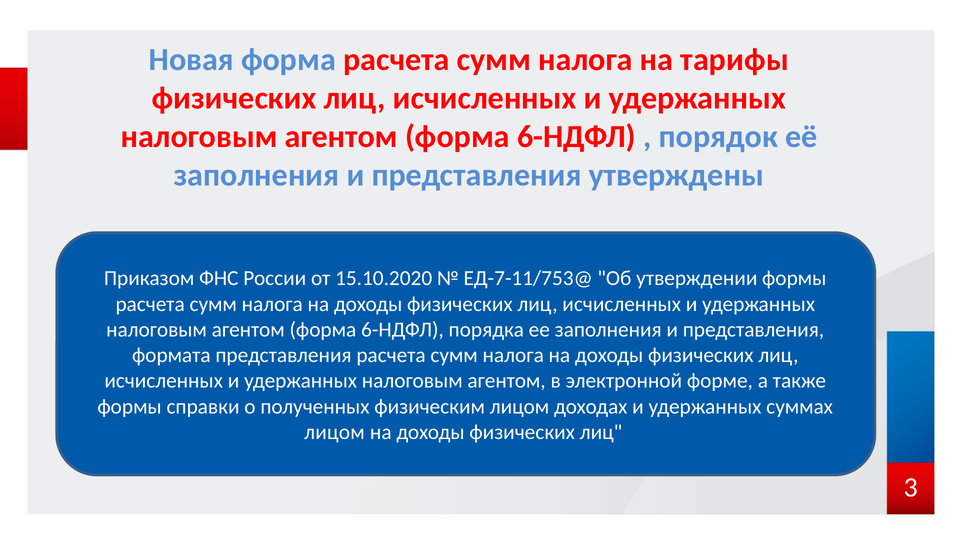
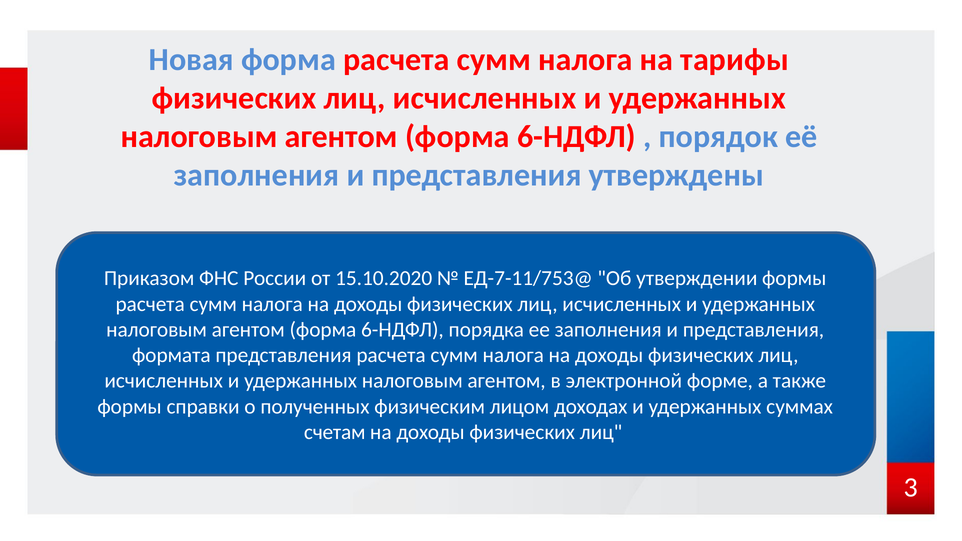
лицом at (335, 432): лицом -> счетам
